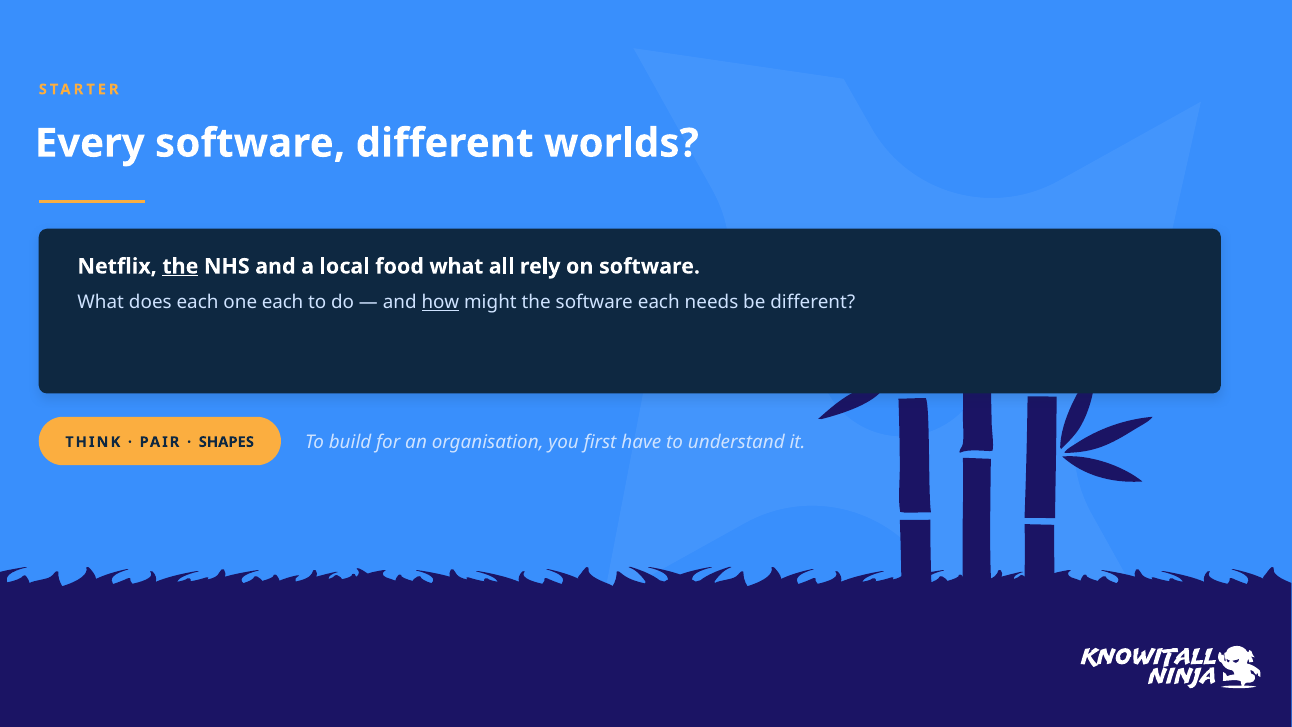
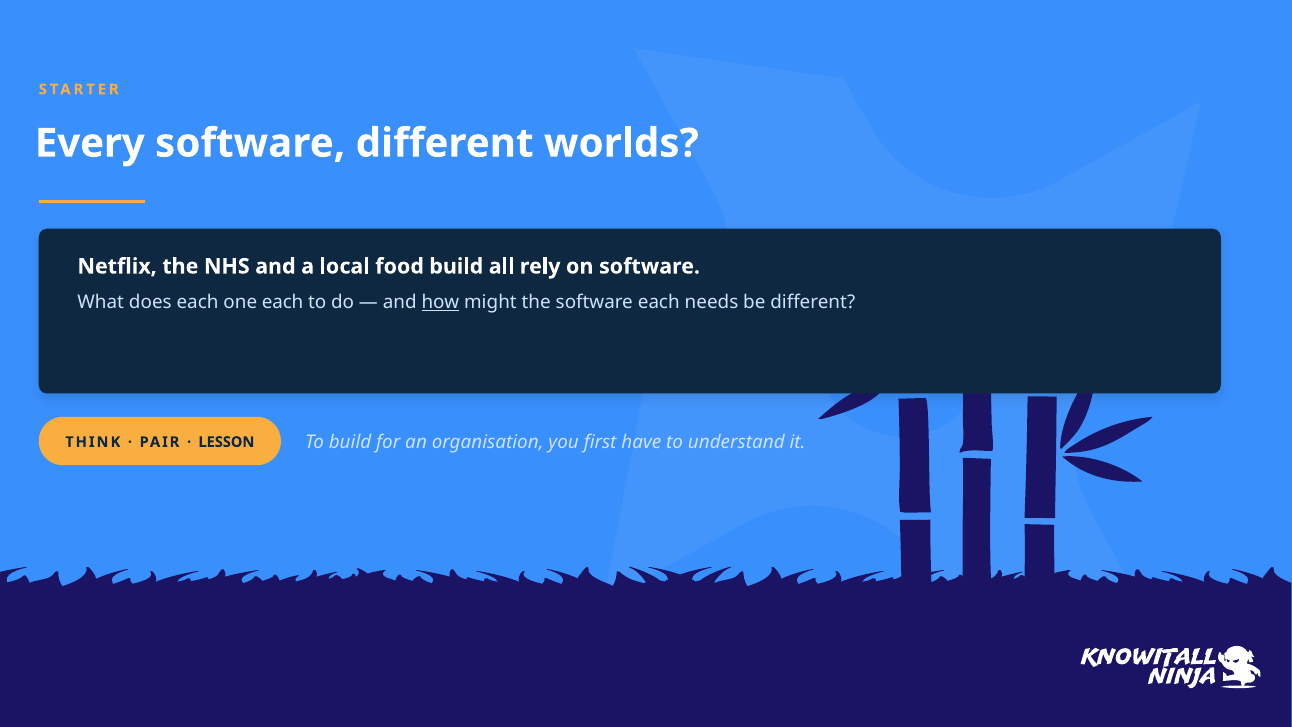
the at (180, 266) underline: present -> none
food what: what -> build
SHAPES: SHAPES -> LESSON
